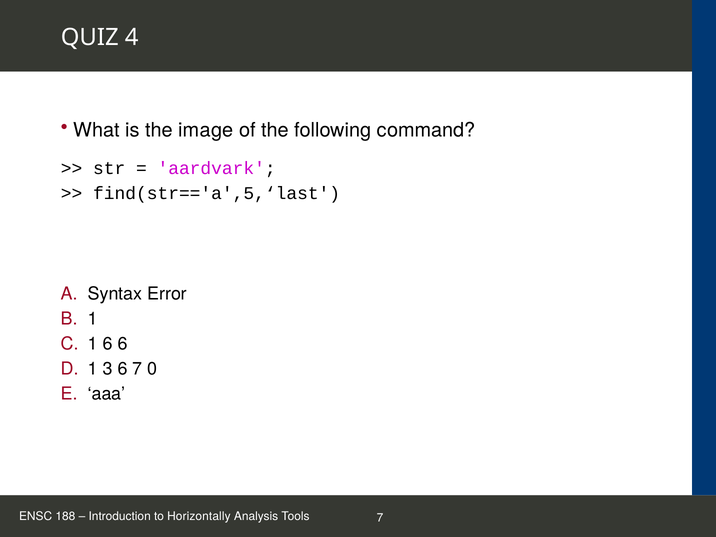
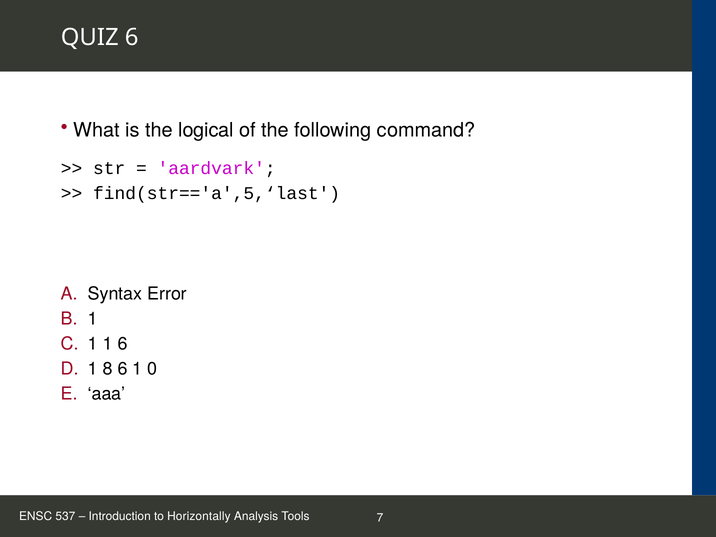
QUIZ 4: 4 -> 6
image: image -> logical
1 6: 6 -> 1
3: 3 -> 8
6 7: 7 -> 1
188: 188 -> 537
